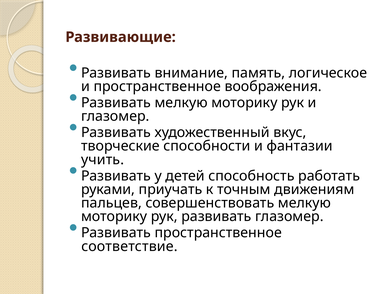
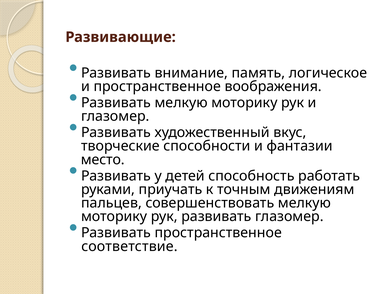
учить: учить -> место
